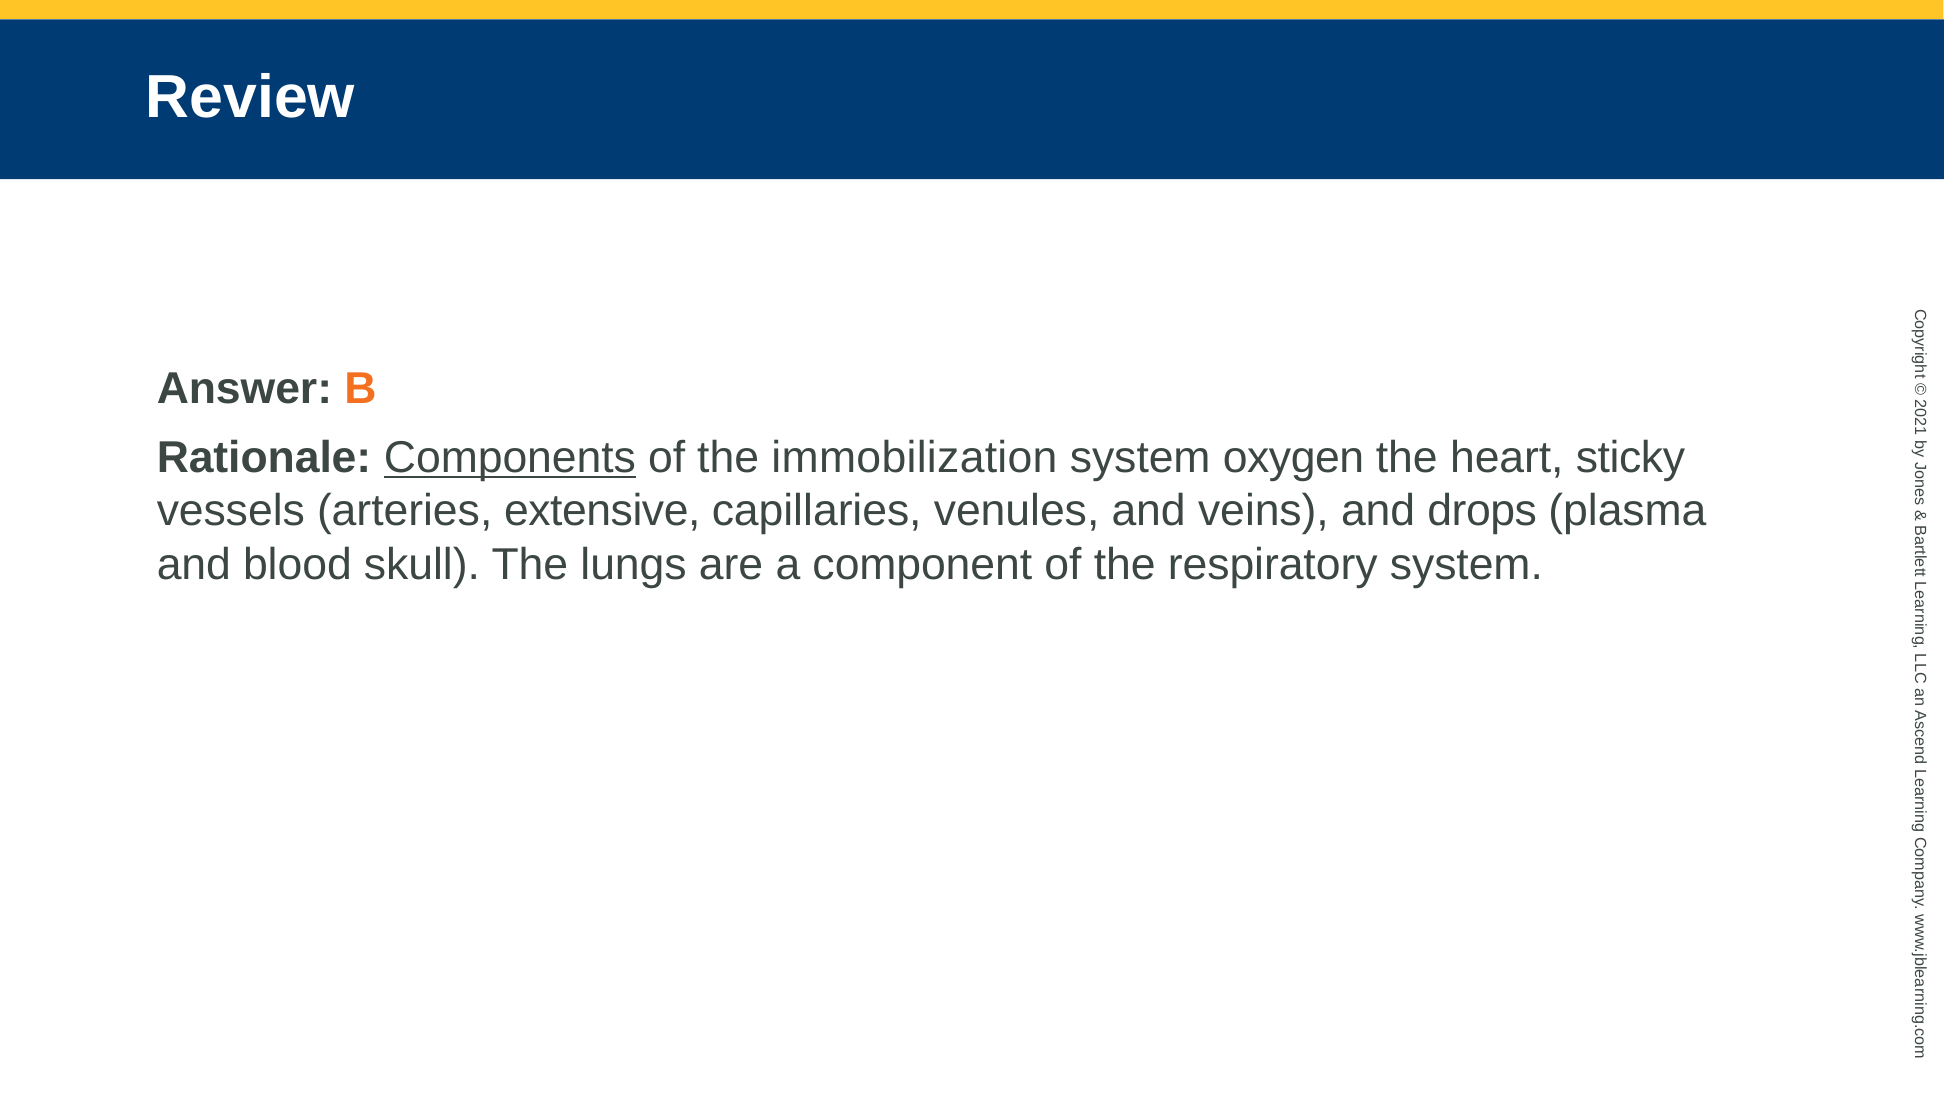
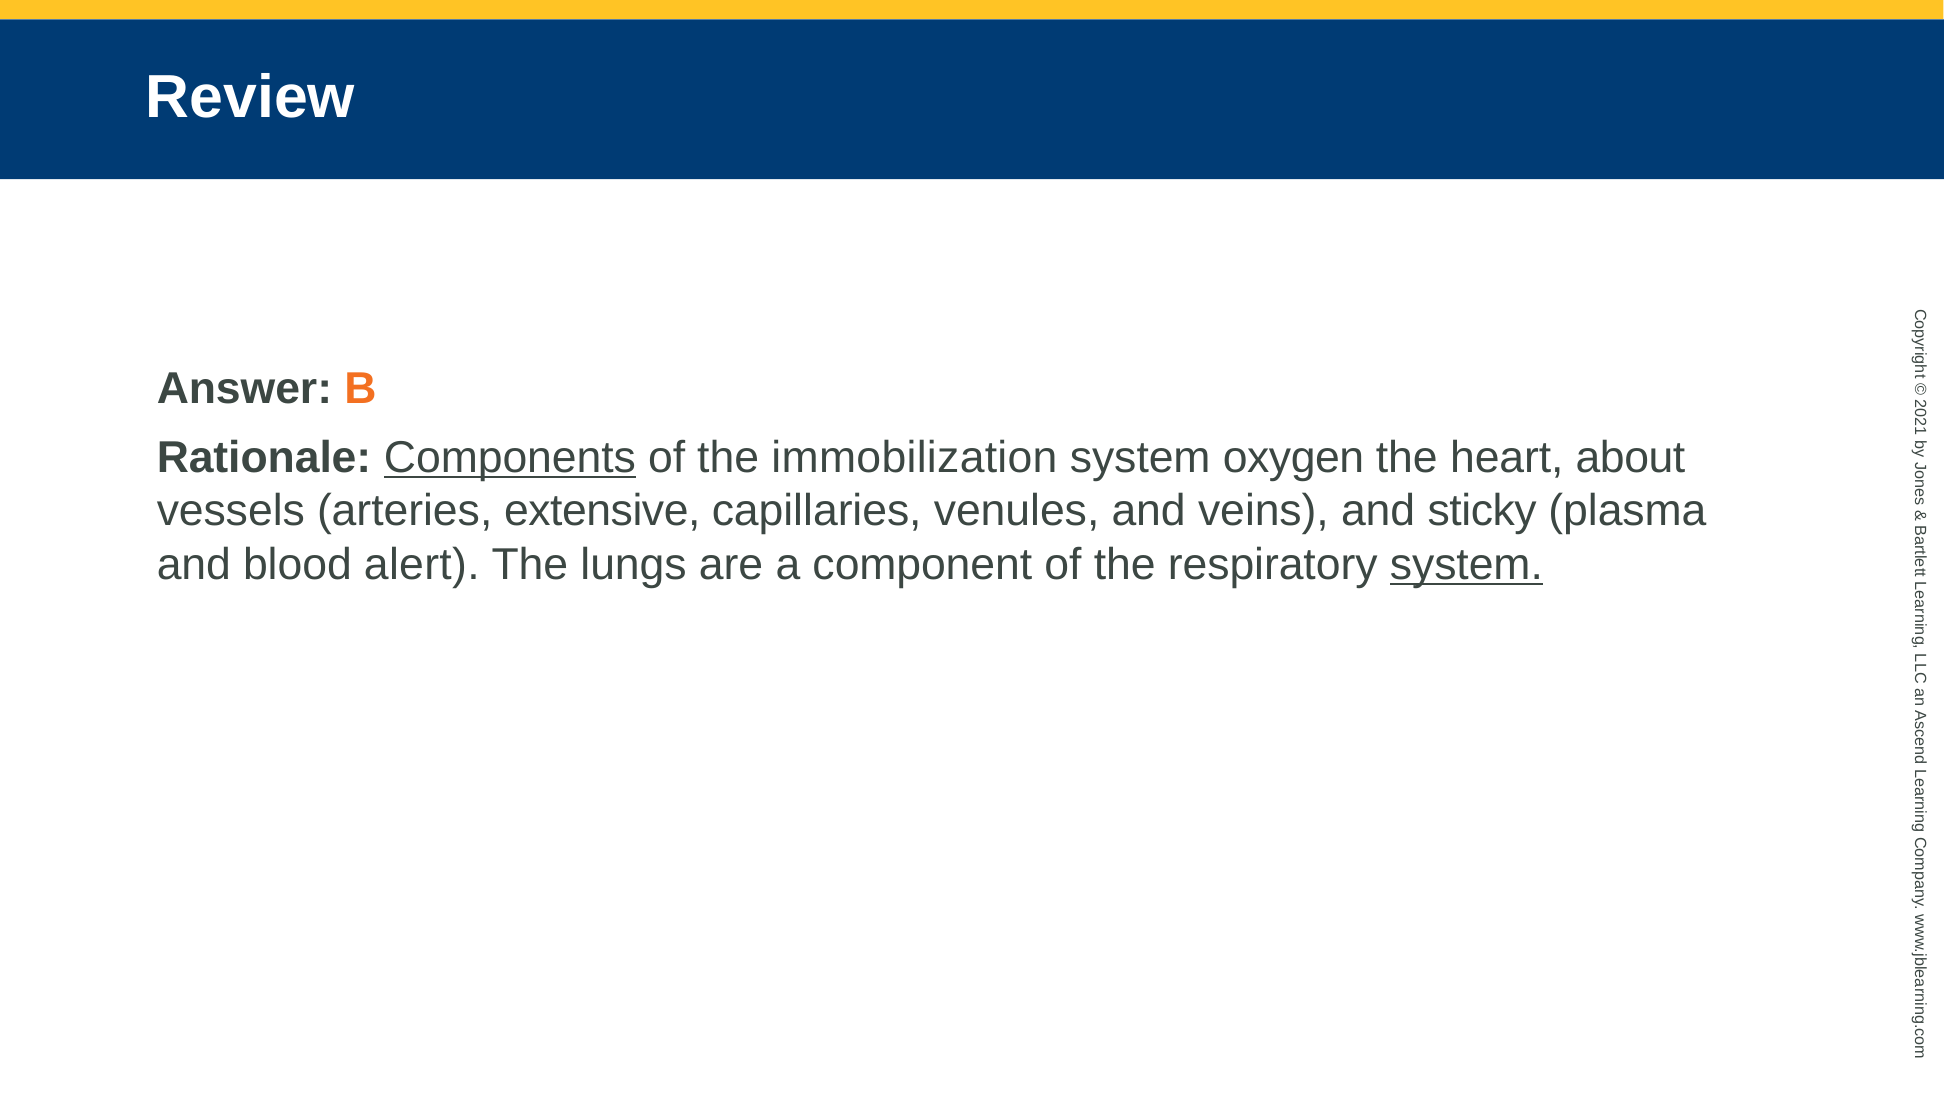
sticky: sticky -> about
drops: drops -> sticky
skull: skull -> alert
system at (1466, 564) underline: none -> present
